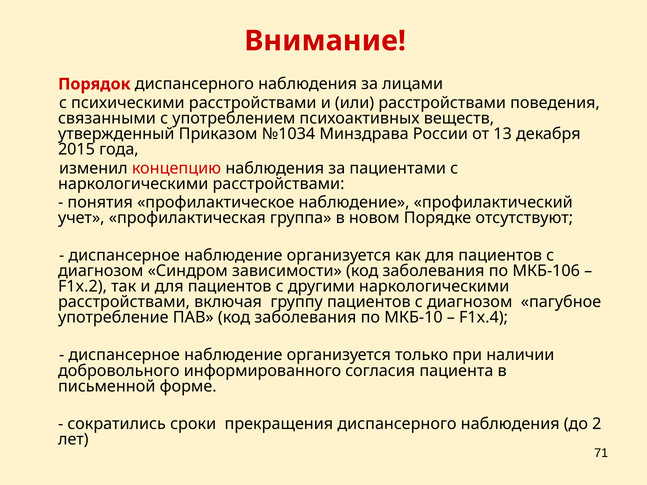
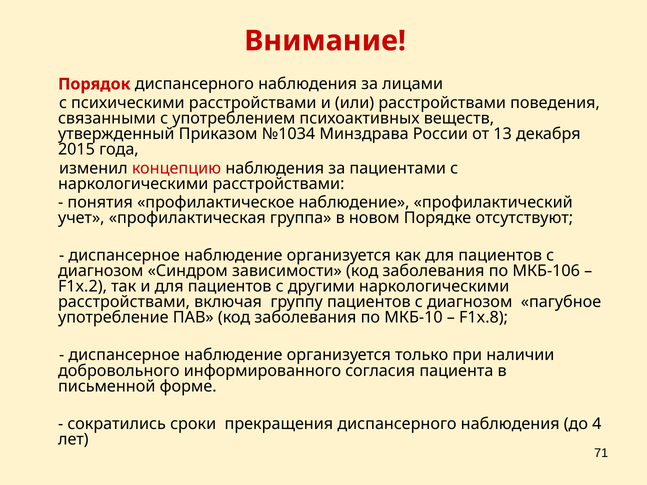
F1x.4: F1x.4 -> F1x.8
2: 2 -> 4
